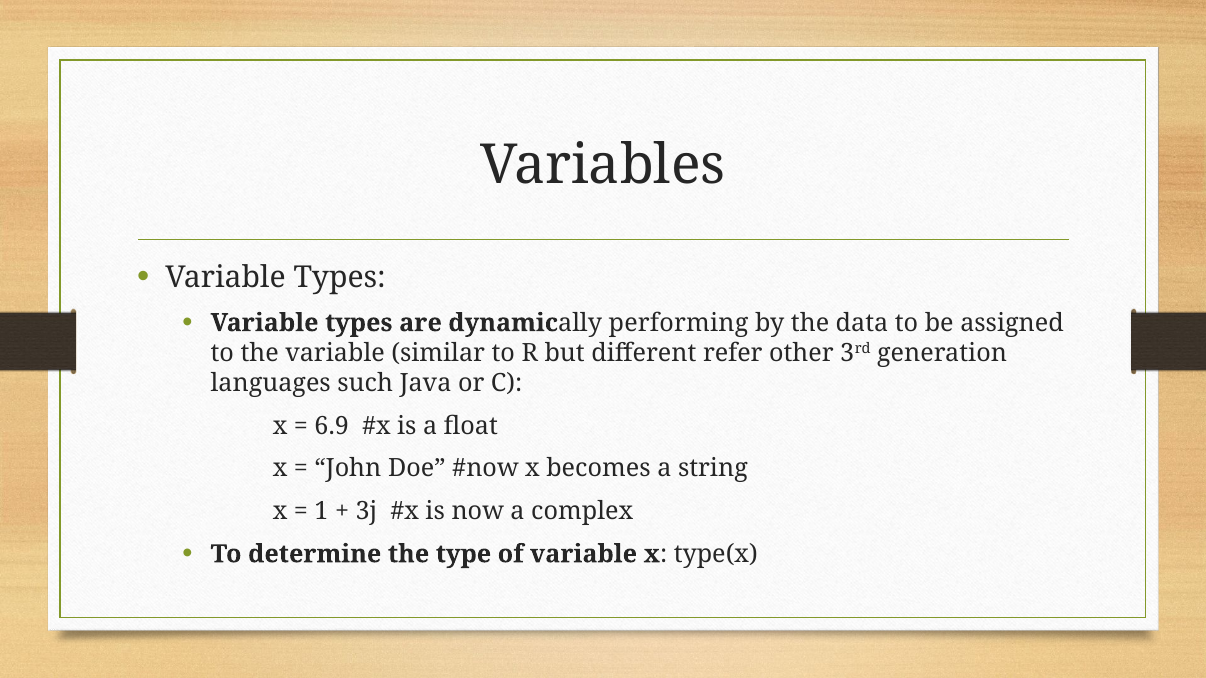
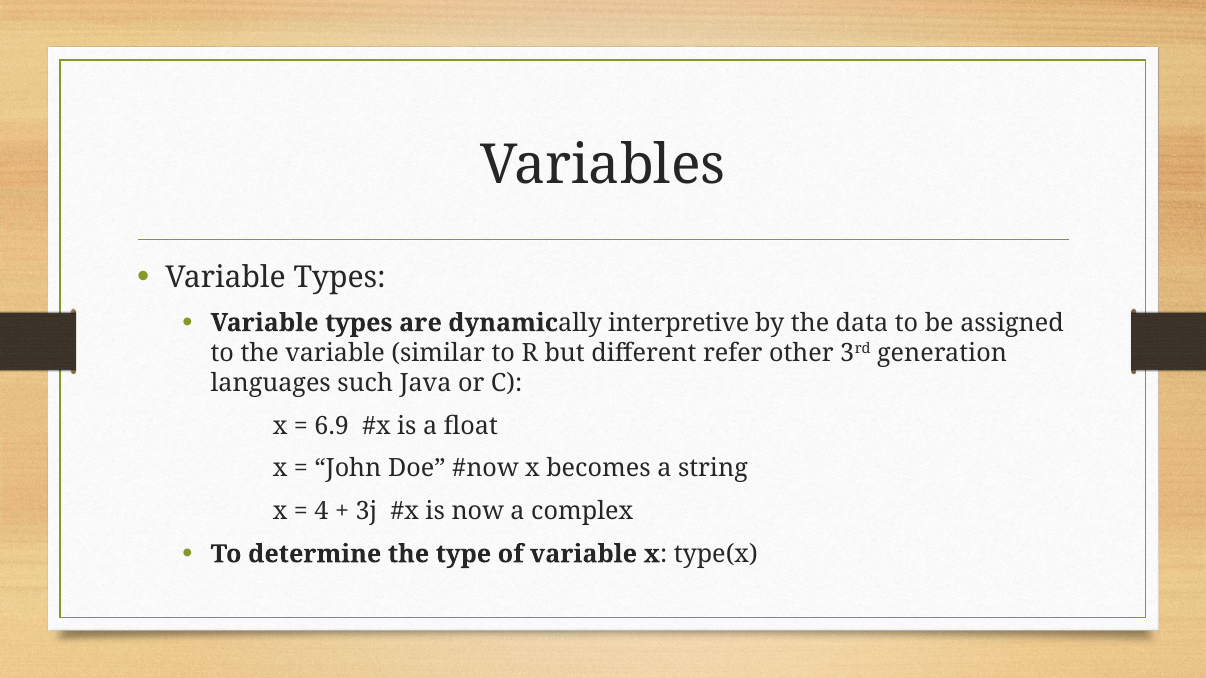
performing: performing -> interpretive
1: 1 -> 4
